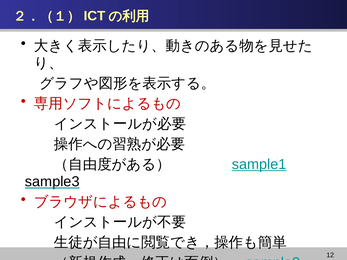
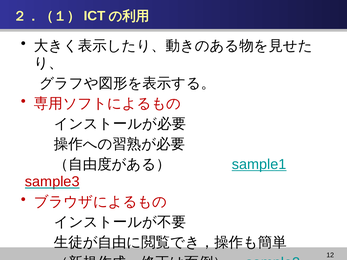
sample3 colour: black -> red
